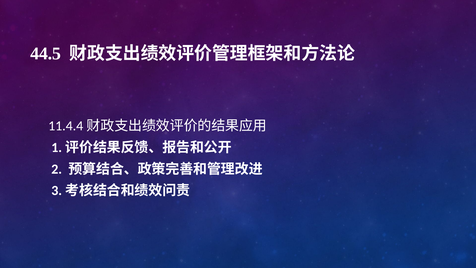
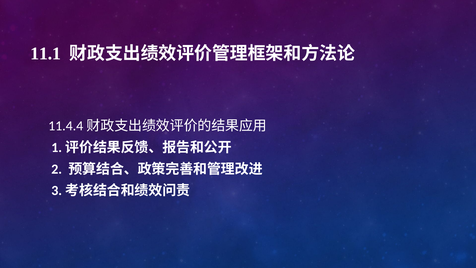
44.5: 44.5 -> 11.1
